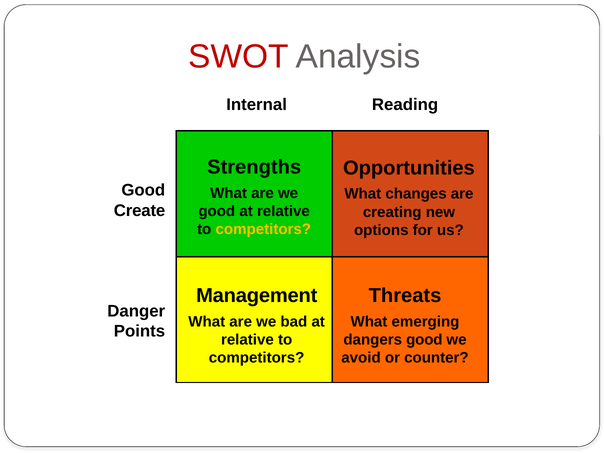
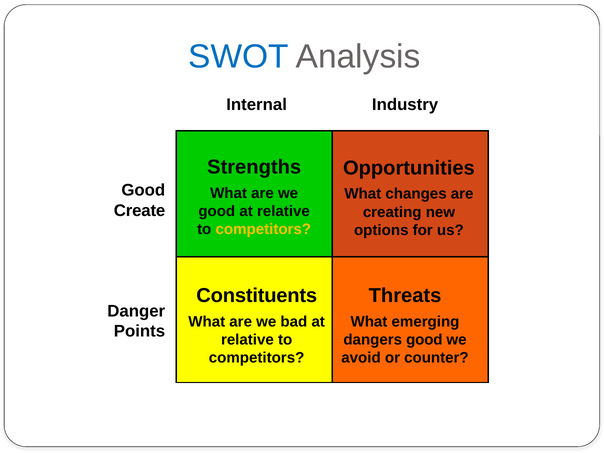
SWOT colour: red -> blue
Reading: Reading -> Industry
Management: Management -> Constituents
